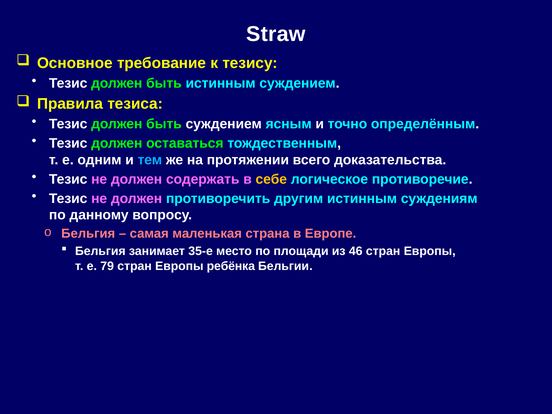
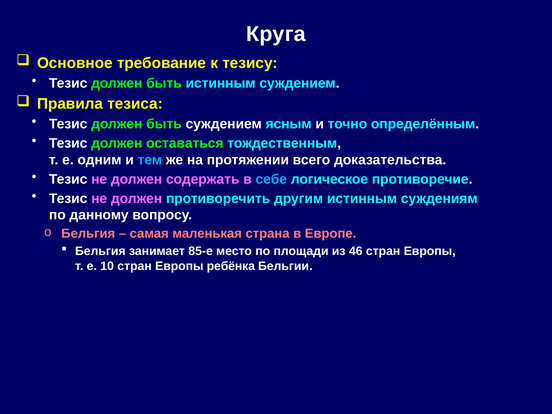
Straw: Straw -> Круга
себе colour: yellow -> light blue
35-е: 35-е -> 85-е
79: 79 -> 10
